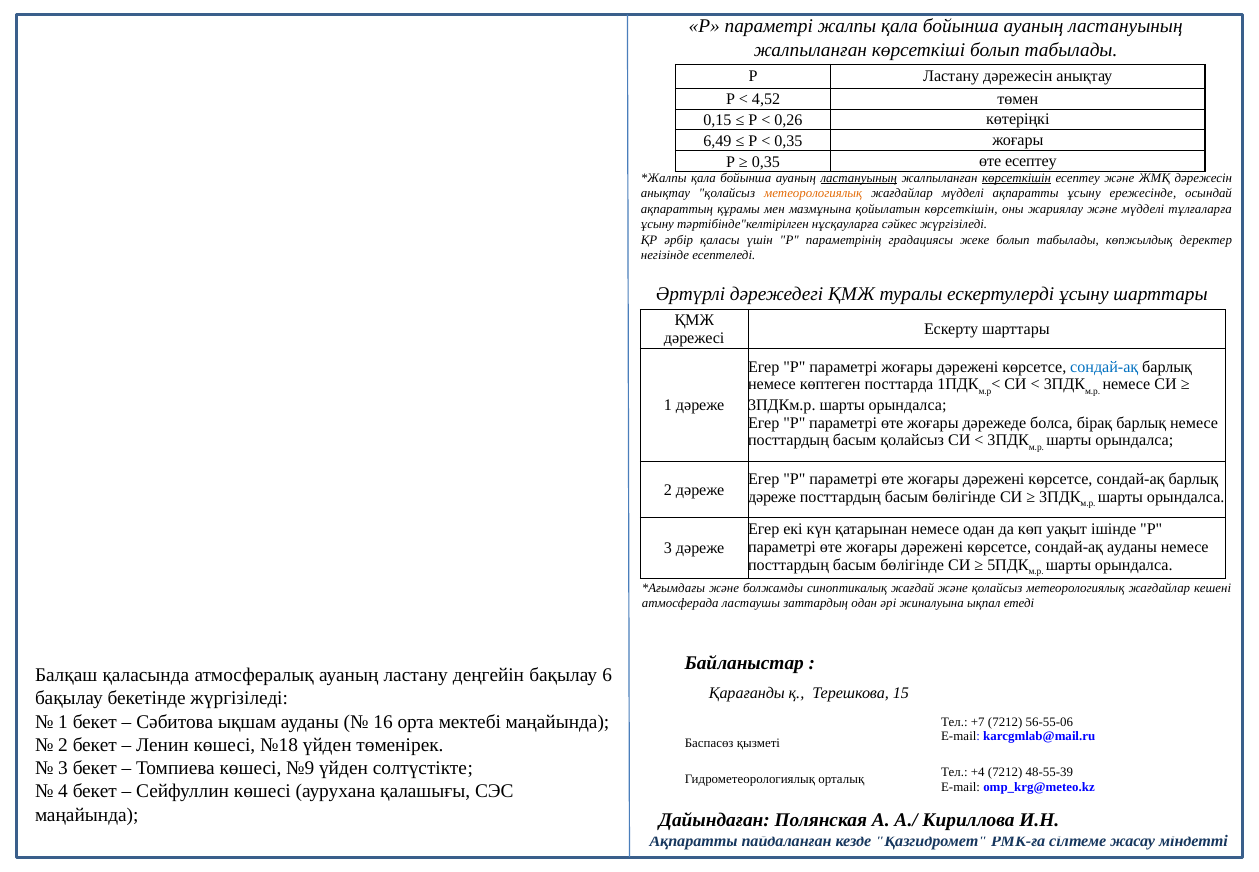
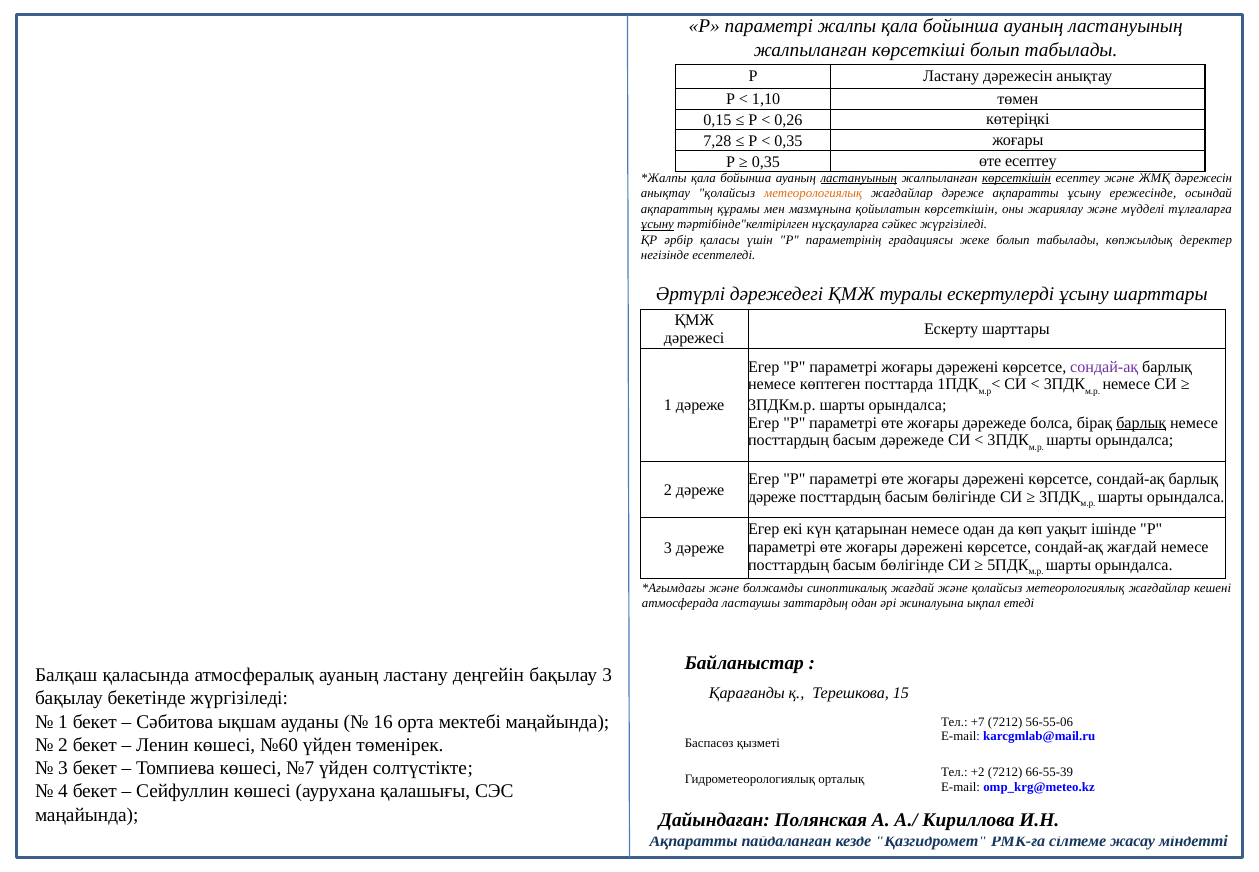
4,52: 4,52 -> 1,10
6,49: 6,49 -> 7,28
жағдайлар мүдделі: мүдделі -> дәреже
ұсыну at (657, 224) underline: none -> present
сондай-ақ at (1104, 367) colour: blue -> purple
барлық at (1141, 423) underline: none -> present
басым қолайсыз: қолайсыз -> дәрежеде
сондай-ақ ауданы: ауданы -> жағдай
бақылау 6: 6 -> 3
№18: №18 -> №60
№9: №9 -> №7
+4: +4 -> +2
48-55-39: 48-55-39 -> 66-55-39
